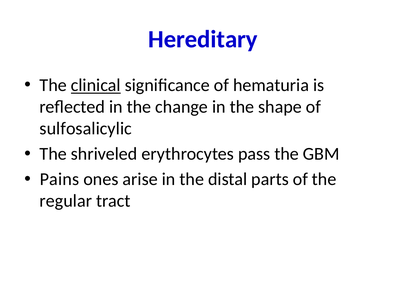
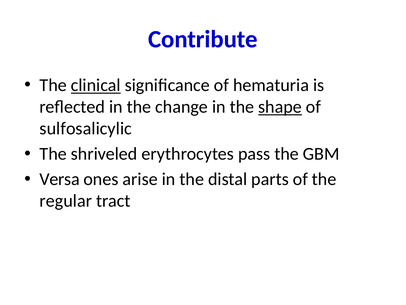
Hereditary: Hereditary -> Contribute
shape underline: none -> present
Pains: Pains -> Versa
